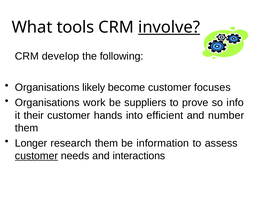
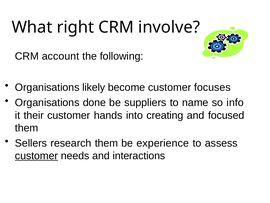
tools: tools -> right
involve underline: present -> none
develop: develop -> account
work: work -> done
prove: prove -> name
efficient: efficient -> creating
number: number -> focused
Longer: Longer -> Sellers
information: information -> experience
